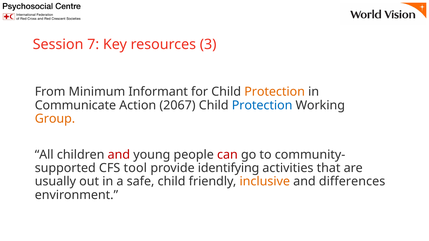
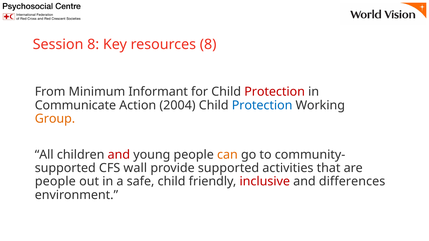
Session 7: 7 -> 8
resources 3: 3 -> 8
Protection at (275, 92) colour: orange -> red
2067: 2067 -> 2004
can colour: red -> orange
tool: tool -> wall
provide identifying: identifying -> supported
usually at (55, 182): usually -> people
inclusive colour: orange -> red
